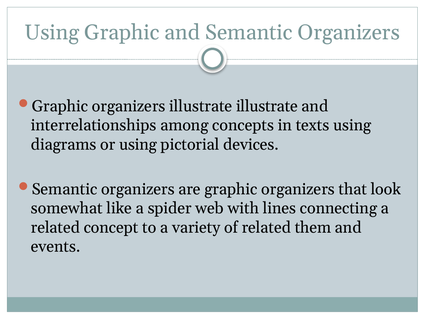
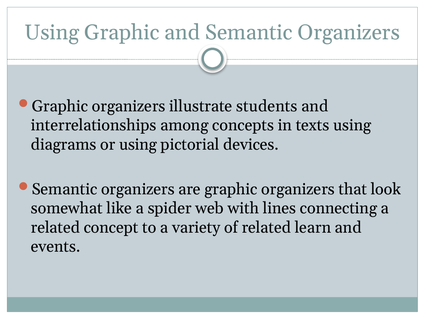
illustrate illustrate: illustrate -> students
them: them -> learn
